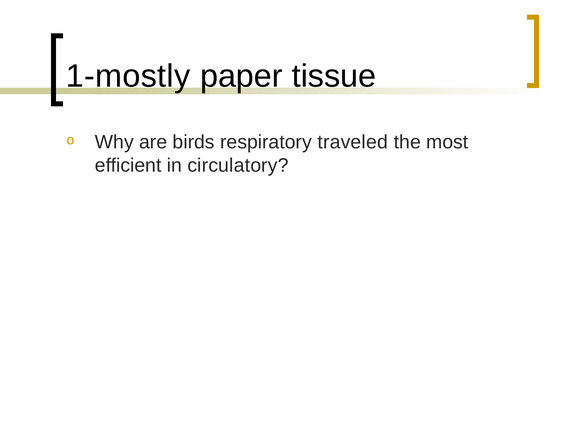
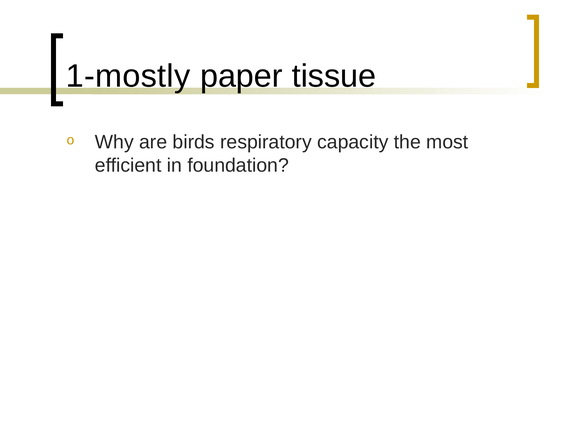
traveled: traveled -> capacity
circulatory: circulatory -> foundation
